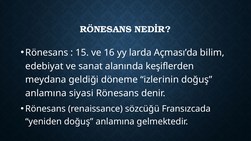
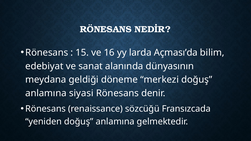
keşiflerden: keşiflerden -> dünyasının
izlerinin: izlerinin -> merkezi
